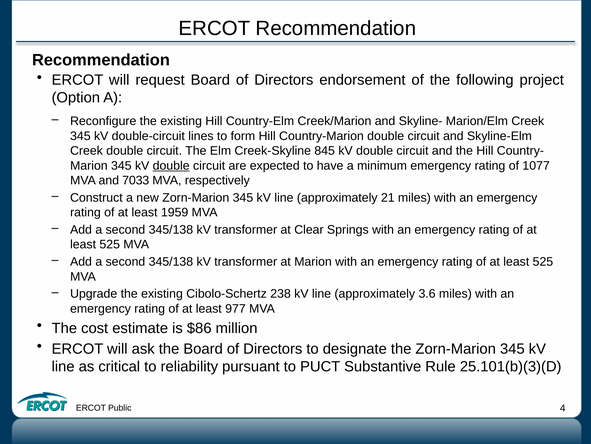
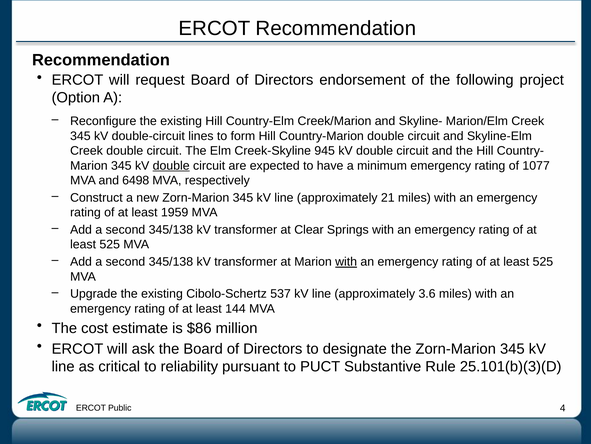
845: 845 -> 945
7033: 7033 -> 6498
with at (346, 261) underline: none -> present
238: 238 -> 537
977: 977 -> 144
